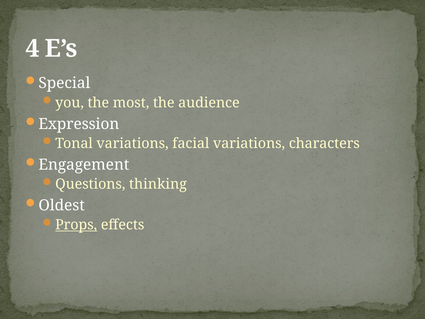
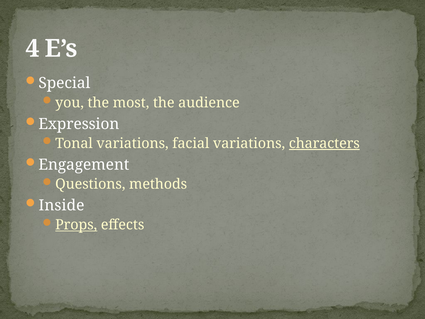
characters underline: none -> present
thinking: thinking -> methods
Oldest: Oldest -> Inside
